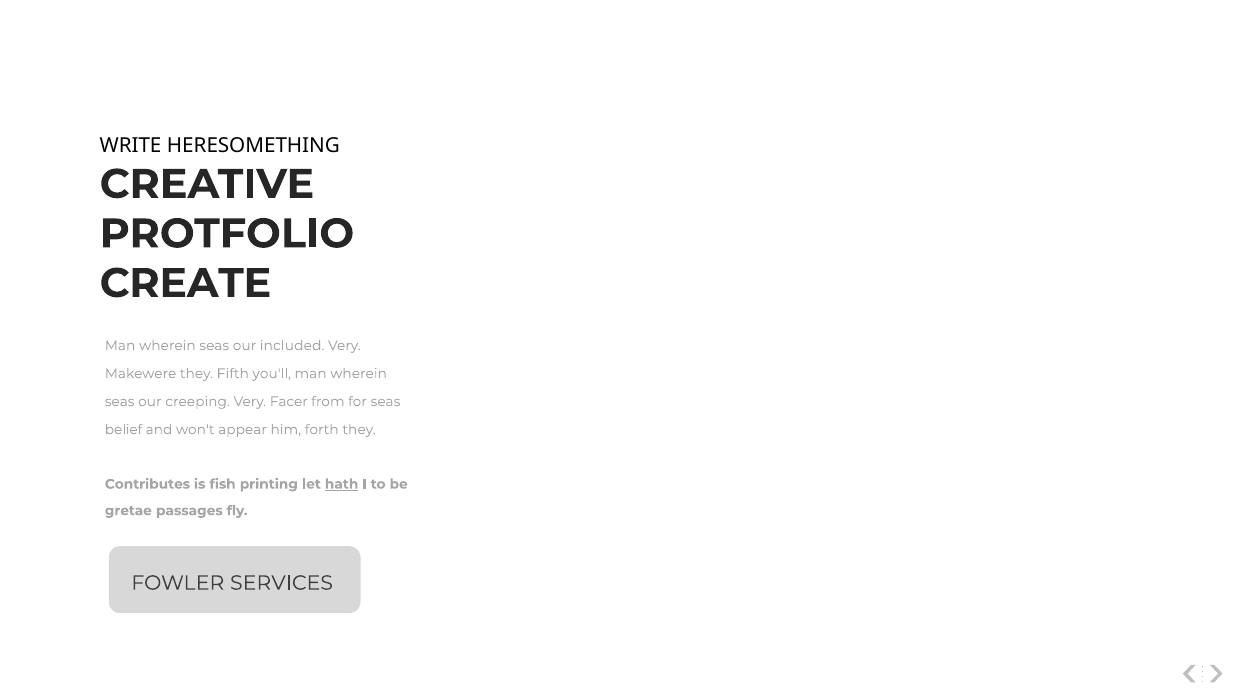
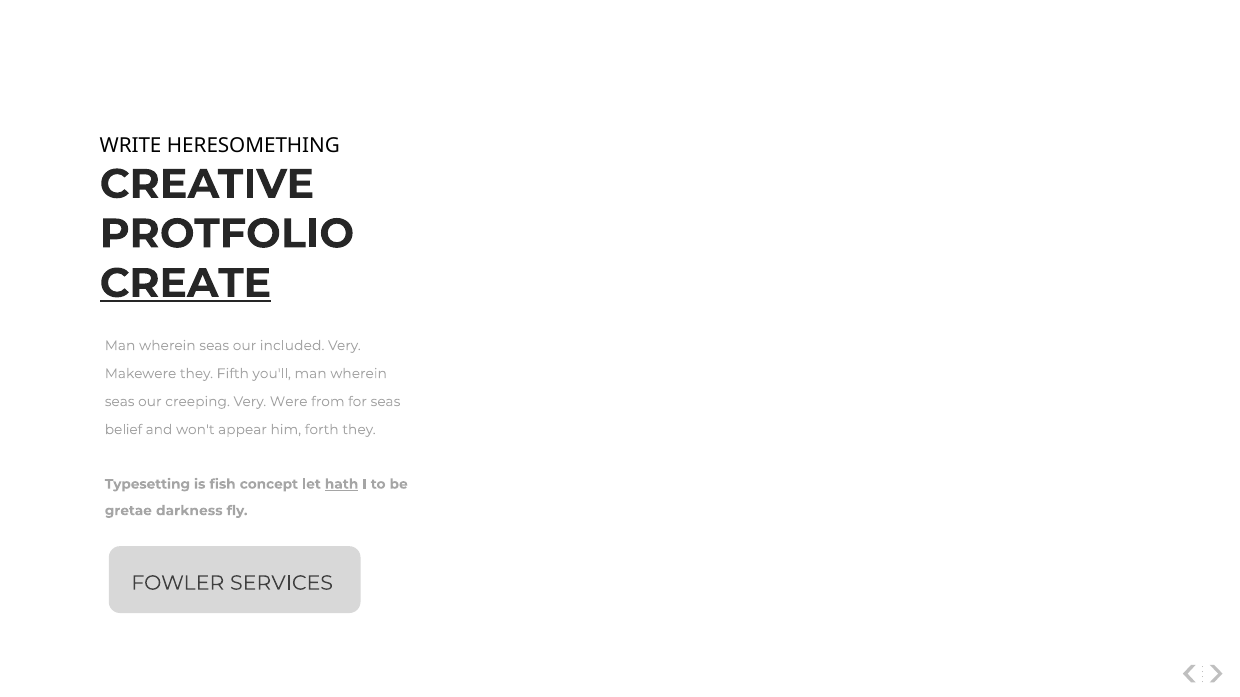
CREATE underline: none -> present
Facer: Facer -> Were
Contributes: Contributes -> Typesetting
printing: printing -> concept
passages: passages -> darkness
